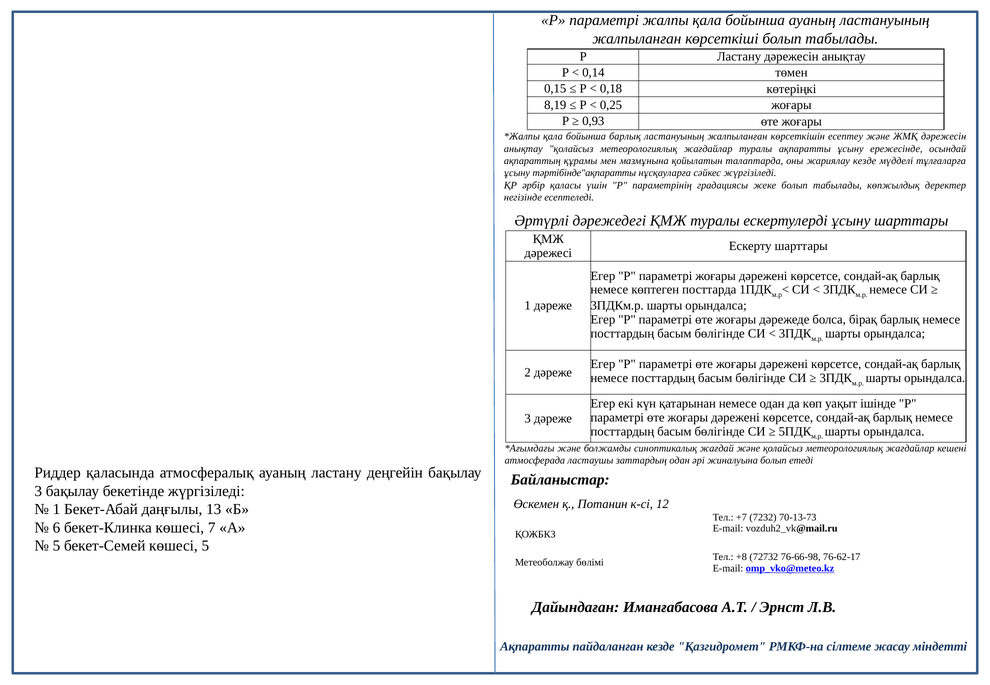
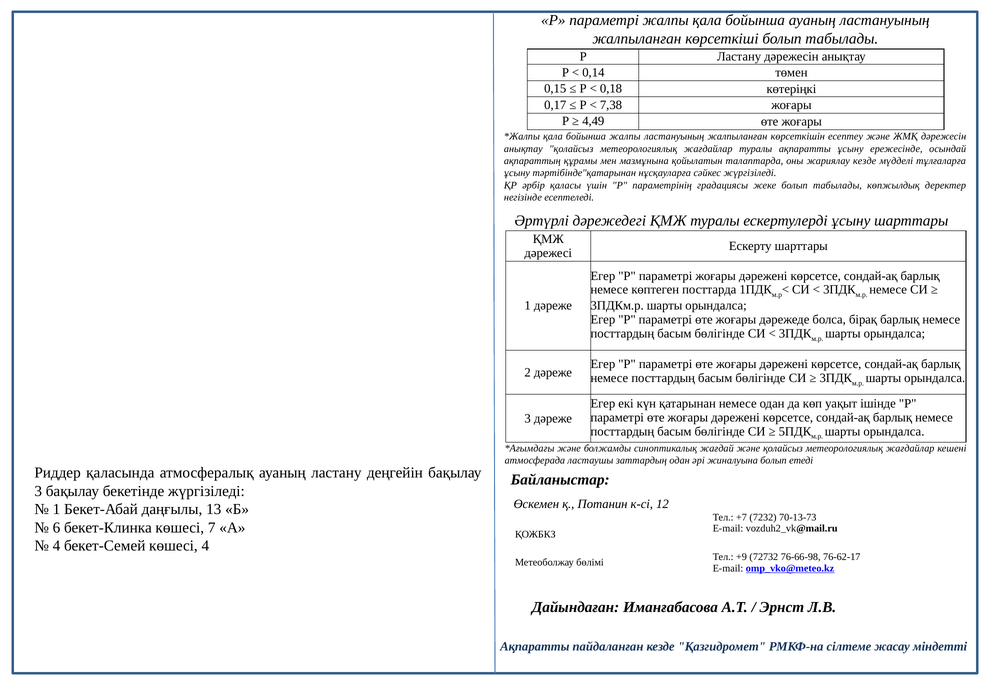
8,19: 8,19 -> 0,17
0,25: 0,25 -> 7,38
0,93: 0,93 -> 4,49
бойынша барлық: барлық -> жалпы
тәртібінде"ақпаратты: тәртібінде"ақпаратты -> тәртібінде"қатарынан
5 at (57, 546): 5 -> 4
көшесі 5: 5 -> 4
+8: +8 -> +9
